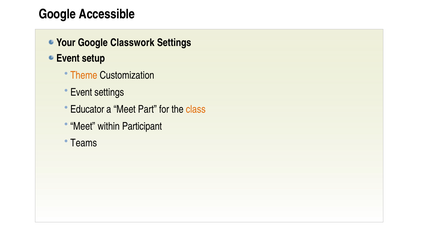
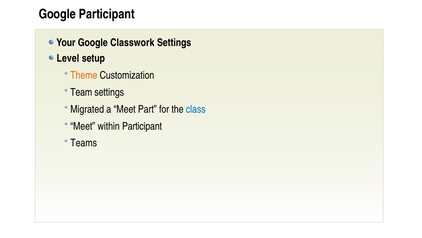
Google Accessible: Accessible -> Participant
Event at (68, 58): Event -> Level
Event at (81, 92): Event -> Team
Educator: Educator -> Migrated
class colour: orange -> blue
